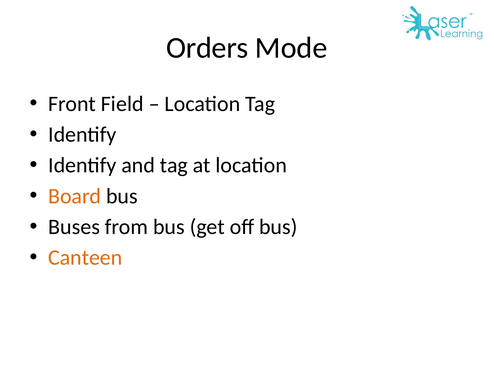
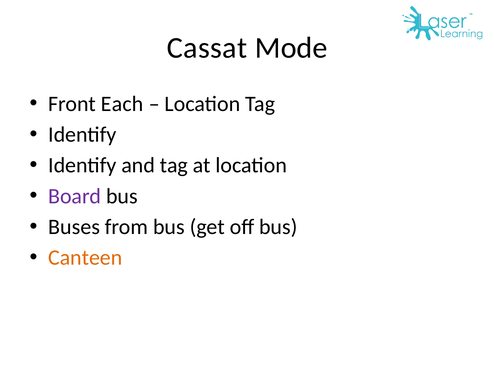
Orders: Orders -> Cassat
Field: Field -> Each
Board colour: orange -> purple
